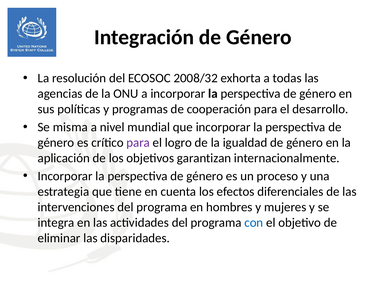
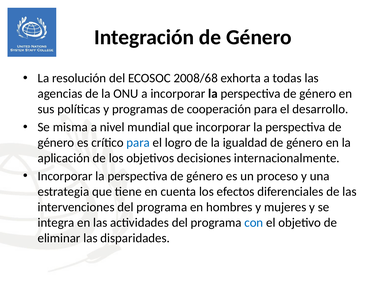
2008/32: 2008/32 -> 2008/68
para at (138, 142) colour: purple -> blue
garantizan: garantizan -> decisiones
